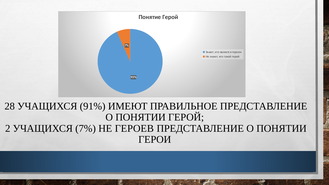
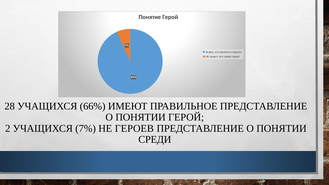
91%: 91% -> 66%
ГЕРОИ: ГЕРОИ -> СРЕДИ
